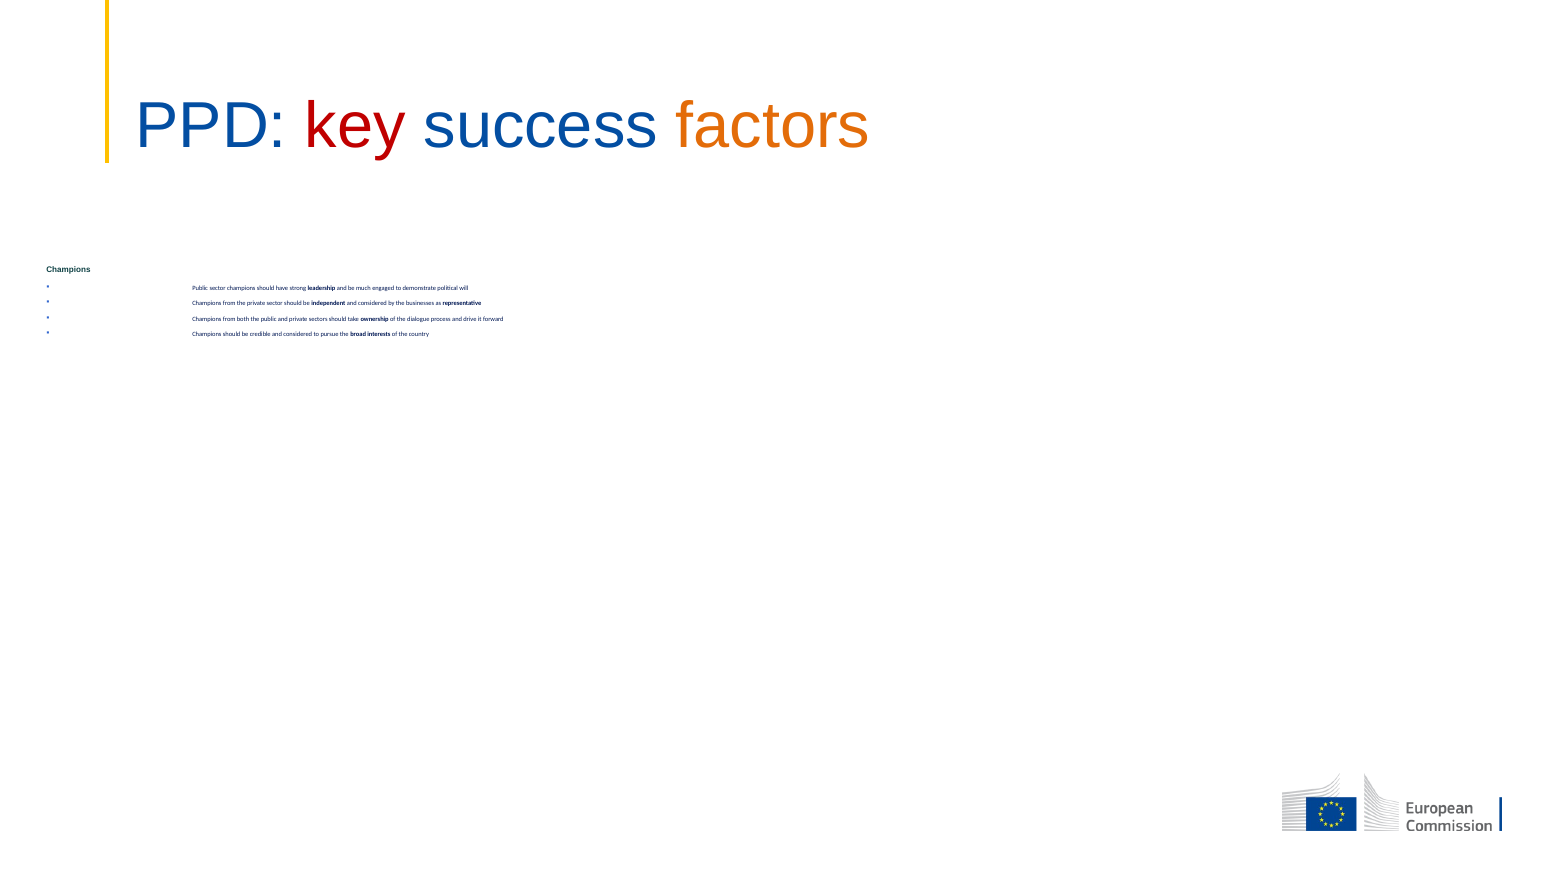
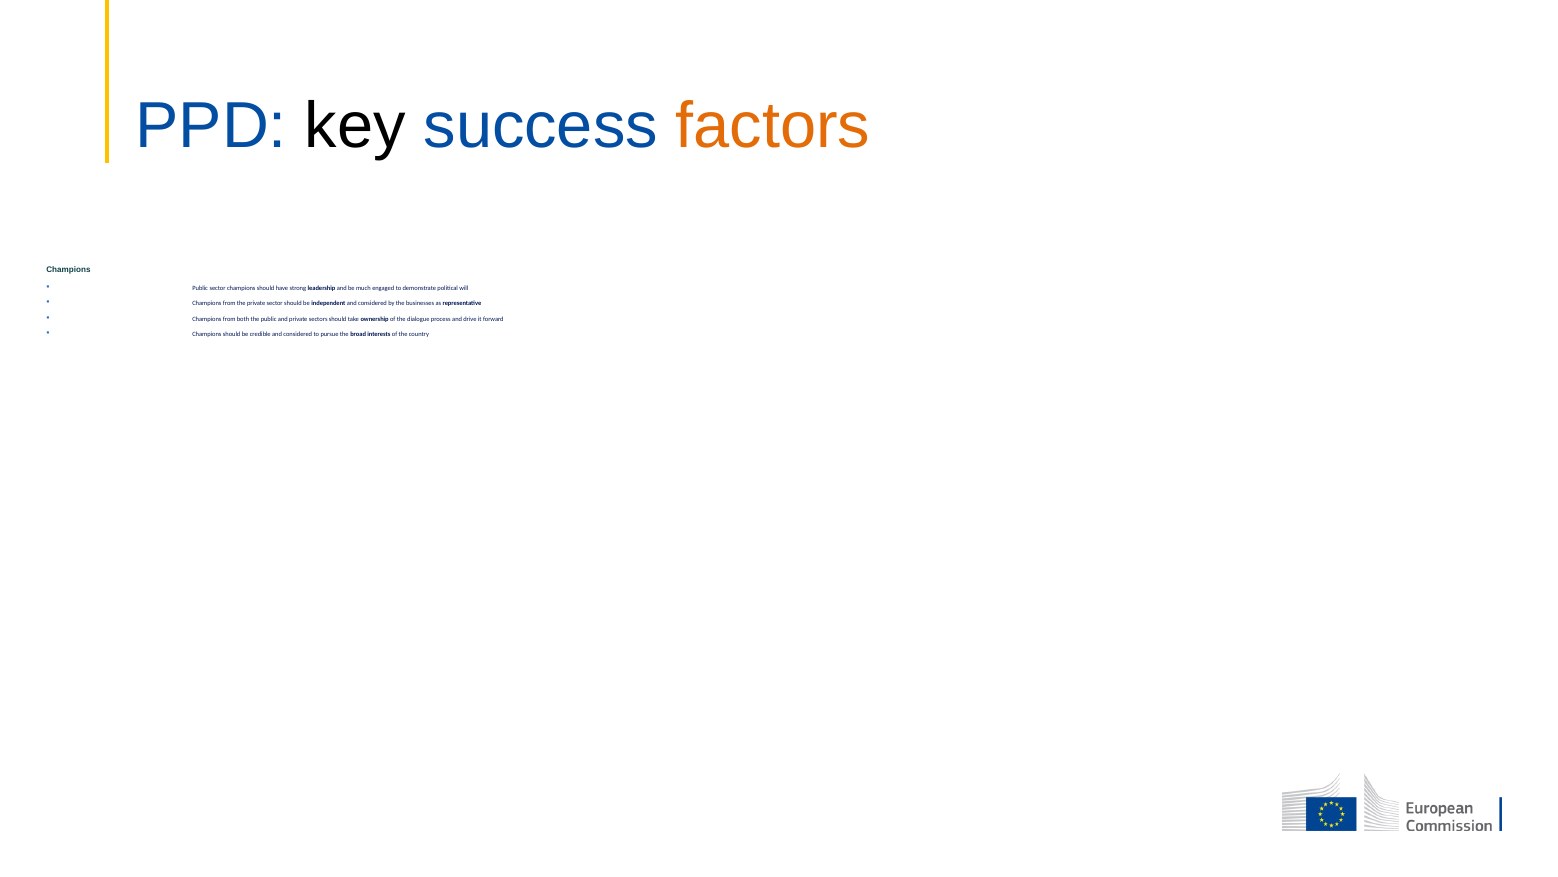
key colour: red -> black
